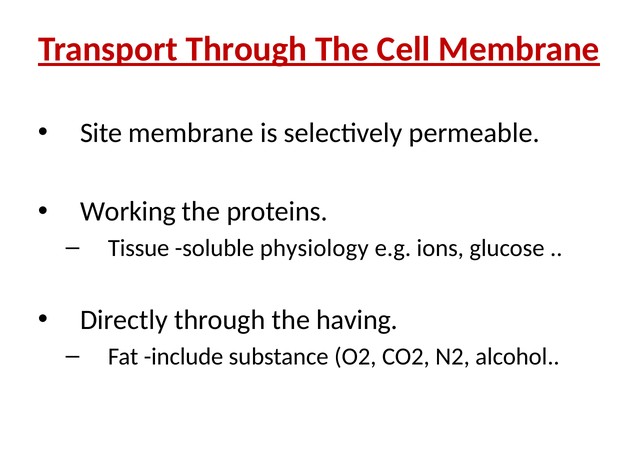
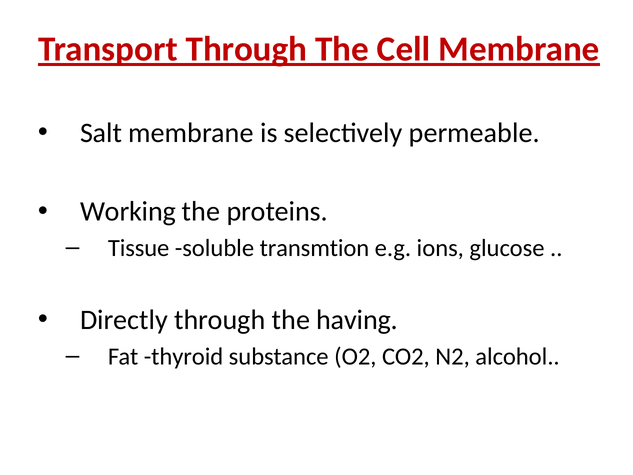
Site: Site -> Salt
physiology: physiology -> transmtion
include: include -> thyroid
